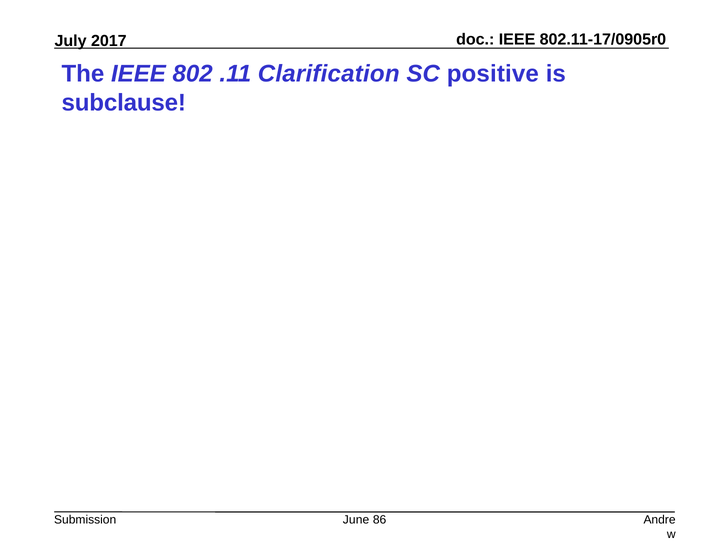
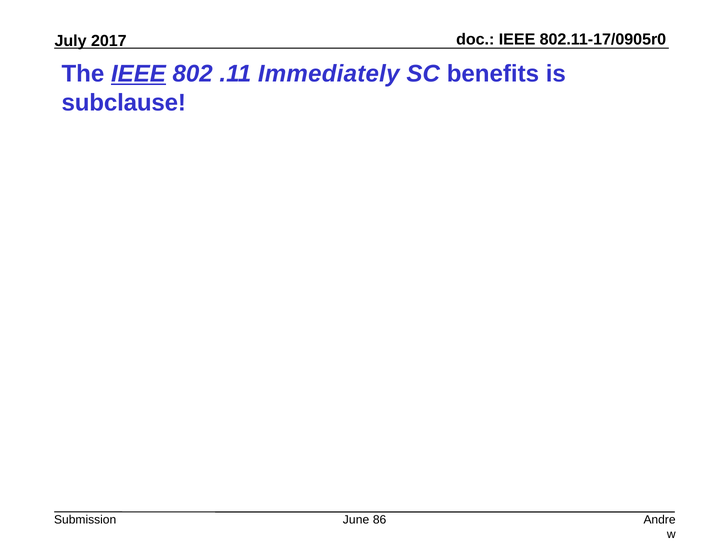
IEEE at (138, 74) underline: none -> present
Clarification: Clarification -> Immediately
positive: positive -> benefits
